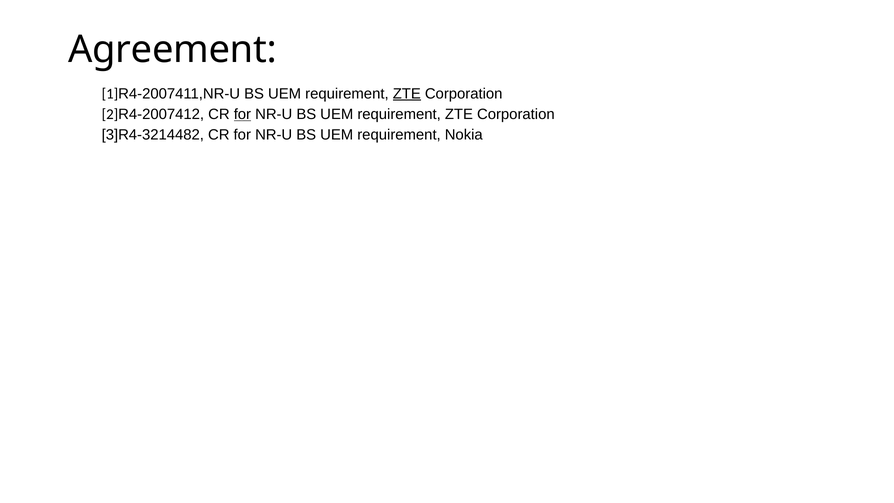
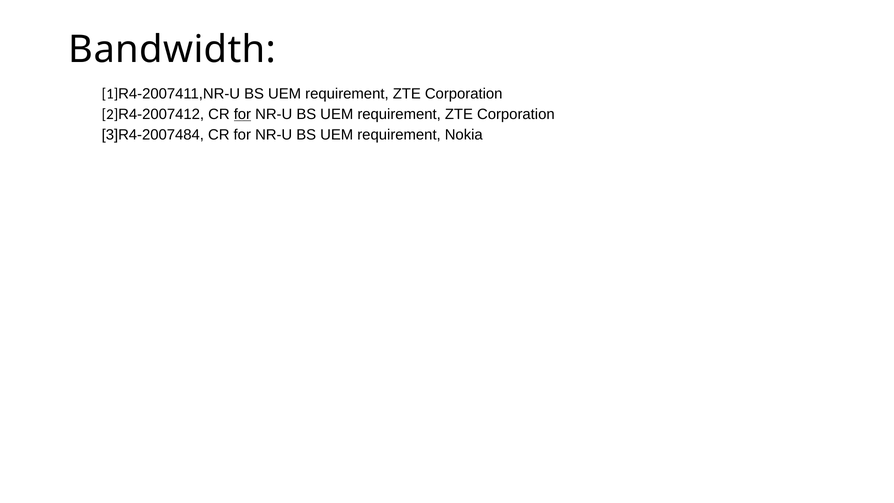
Agreement: Agreement -> Bandwidth
ZTE at (407, 94) underline: present -> none
3]R4-3214482: 3]R4-3214482 -> 3]R4-2007484
